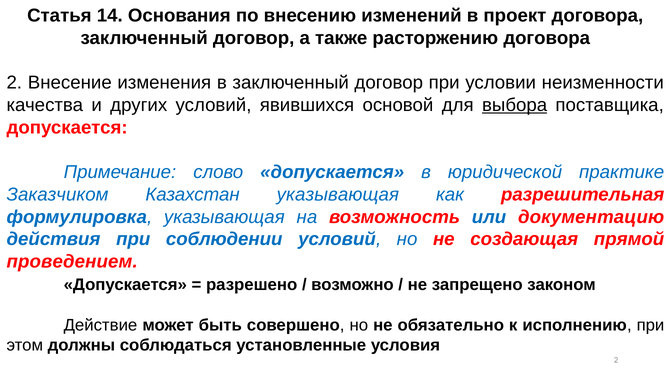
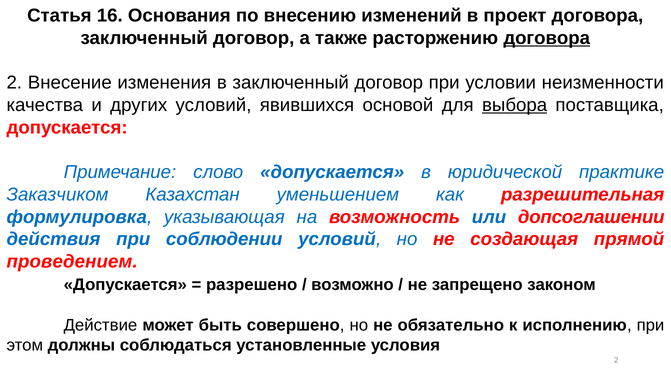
14: 14 -> 16
договора at (547, 38) underline: none -> present
Казахстан указывающая: указывающая -> уменьшением
документацию: документацию -> допсоглашении
